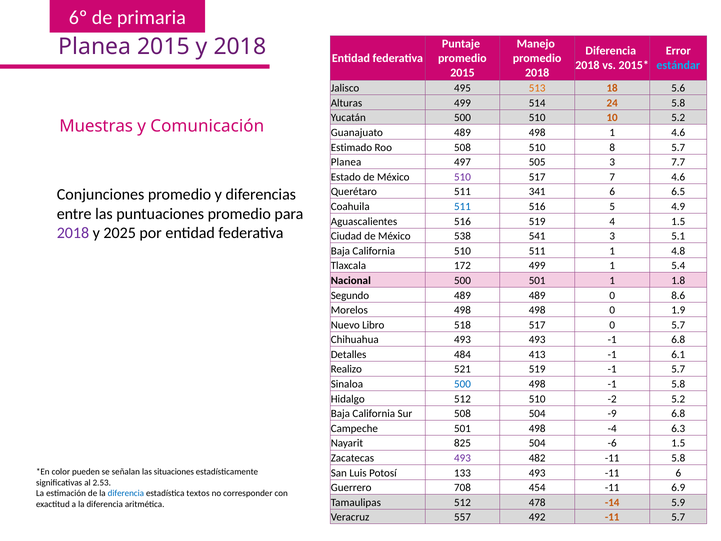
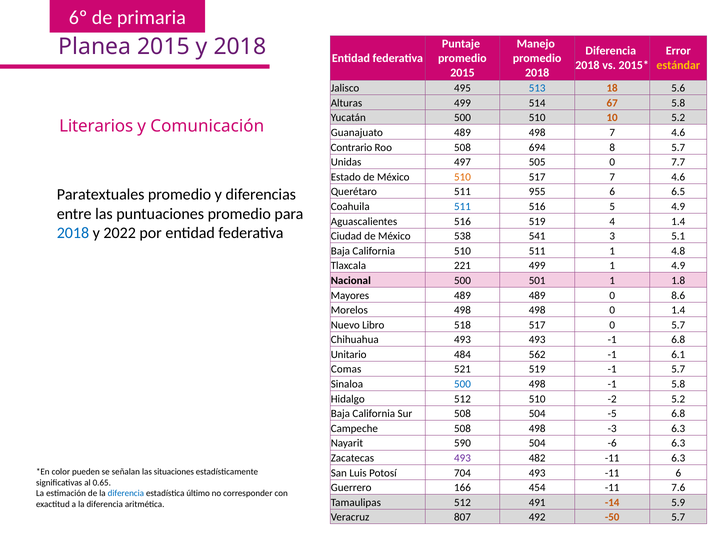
estándar colour: light blue -> yellow
513 colour: orange -> blue
24: 24 -> 67
Muestras: Muestras -> Literarios
498 1: 1 -> 7
Estimado: Estimado -> Contrario
508 510: 510 -> 694
Planea at (346, 162): Planea -> Unidas
505 3: 3 -> 0
510 at (462, 177) colour: purple -> orange
341: 341 -> 955
Conjunciones: Conjunciones -> Paratextuales
4 1.5: 1.5 -> 1.4
2018 at (73, 233) colour: purple -> blue
2025: 2025 -> 2022
172: 172 -> 221
1 5.4: 5.4 -> 4.9
Segundo: Segundo -> Mayores
0 1.9: 1.9 -> 1.4
Detalles: Detalles -> Unitario
413: 413 -> 562
Realizo: Realizo -> Comas
-9: -9 -> -5
Campeche 501: 501 -> 508
-4: -4 -> -3
825: 825 -> 590
-6 1.5: 1.5 -> 6.3
-11 5.8: 5.8 -> 6.3
133: 133 -> 704
2.53: 2.53 -> 0.65
708: 708 -> 166
6.9: 6.9 -> 7.6
textos: textos -> último
478: 478 -> 491
557: 557 -> 807
492 -11: -11 -> -50
